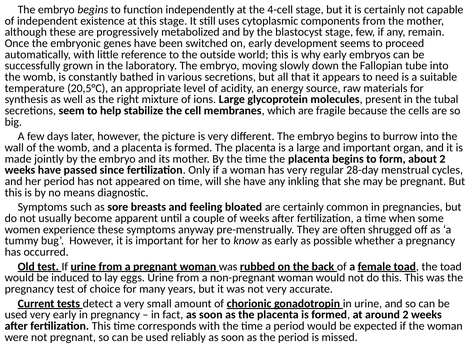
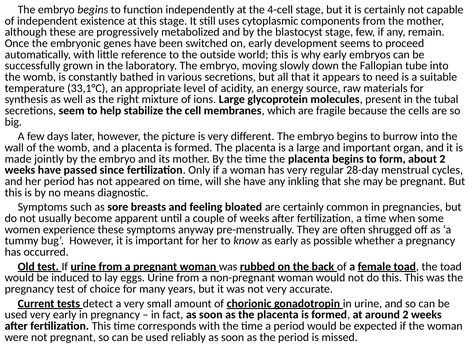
20,5°C: 20,5°C -> 33,1°C
